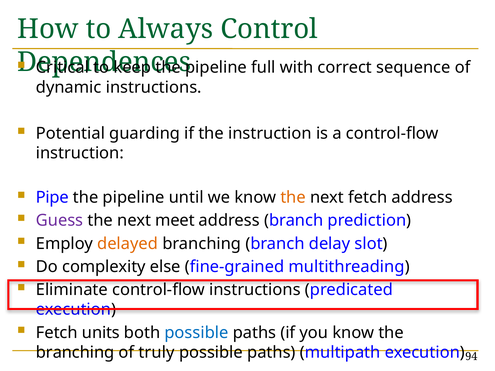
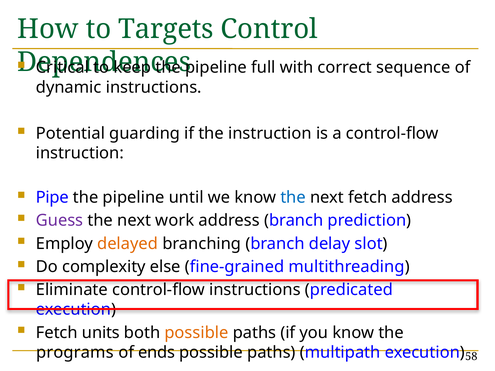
Always: Always -> Targets
the at (293, 198) colour: orange -> blue
meet: meet -> work
possible at (196, 333) colour: blue -> orange
branching at (75, 353): branching -> programs
truly: truly -> ends
94: 94 -> 58
